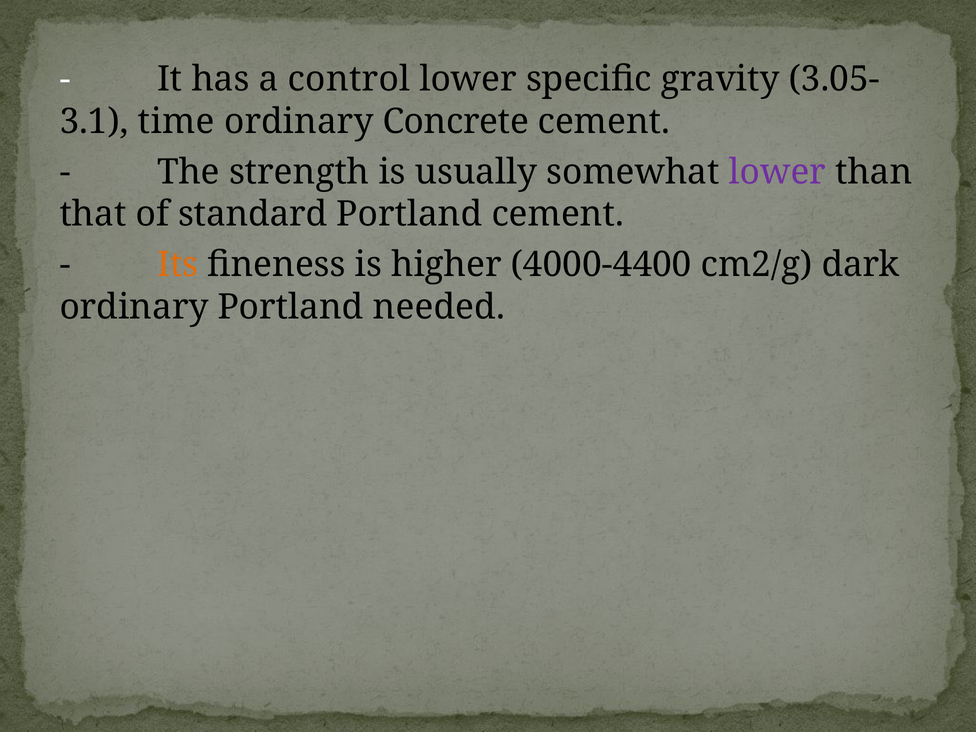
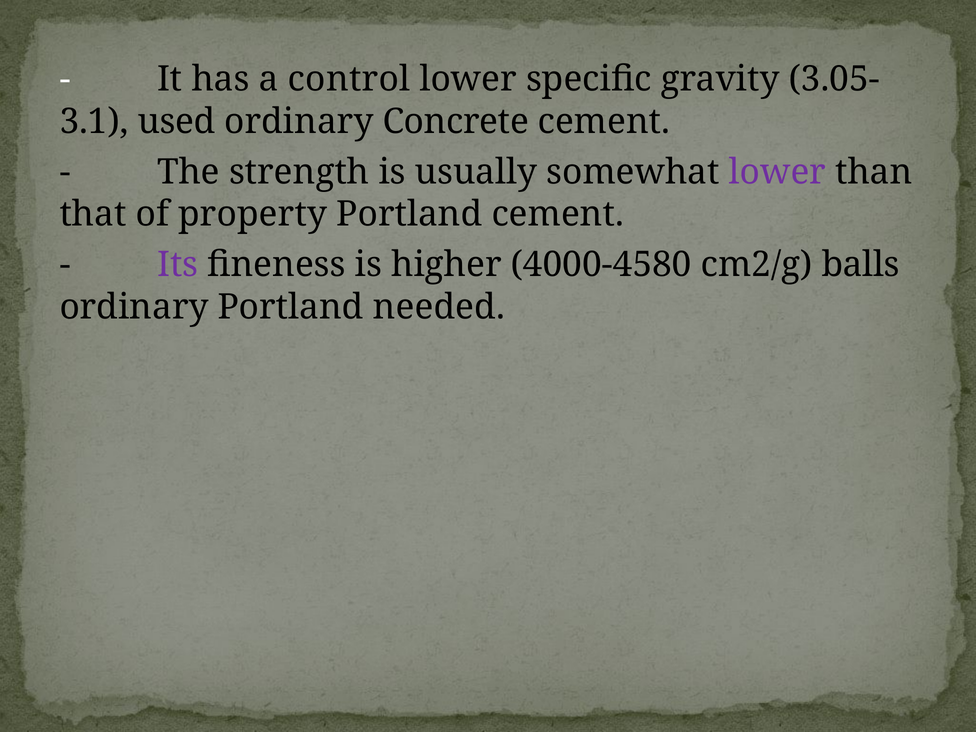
time: time -> used
standard: standard -> property
Its colour: orange -> purple
4000-4400: 4000-4400 -> 4000-4580
dark: dark -> balls
